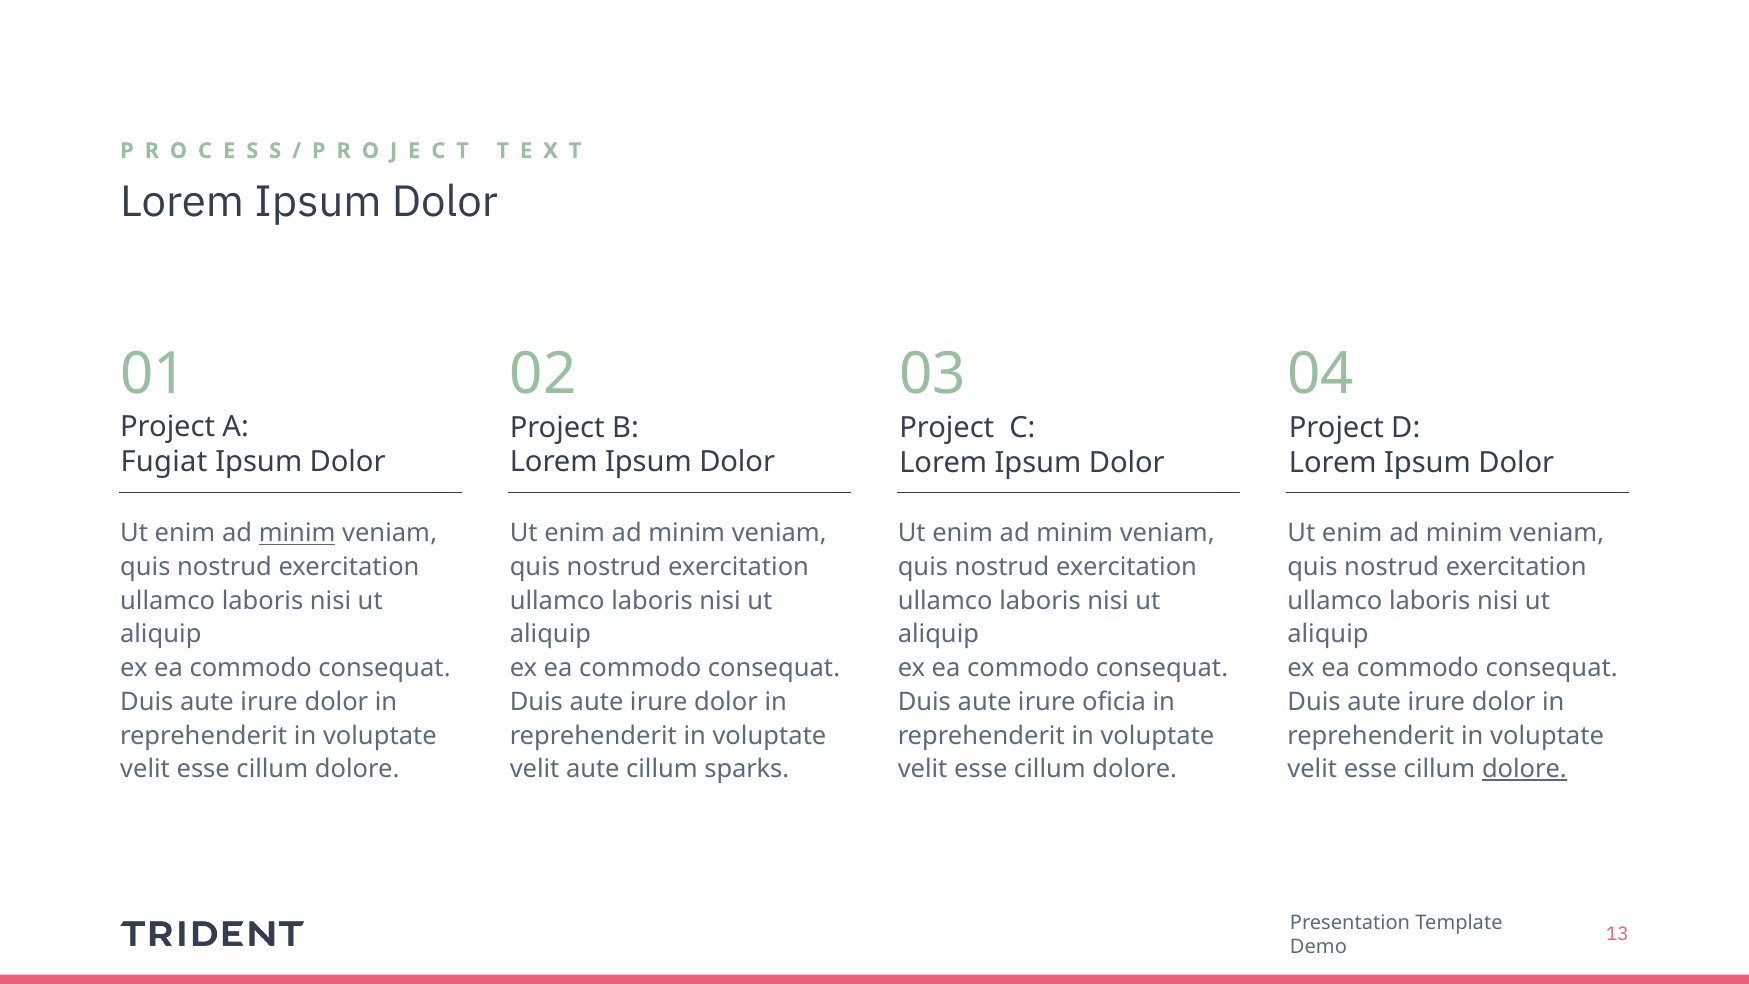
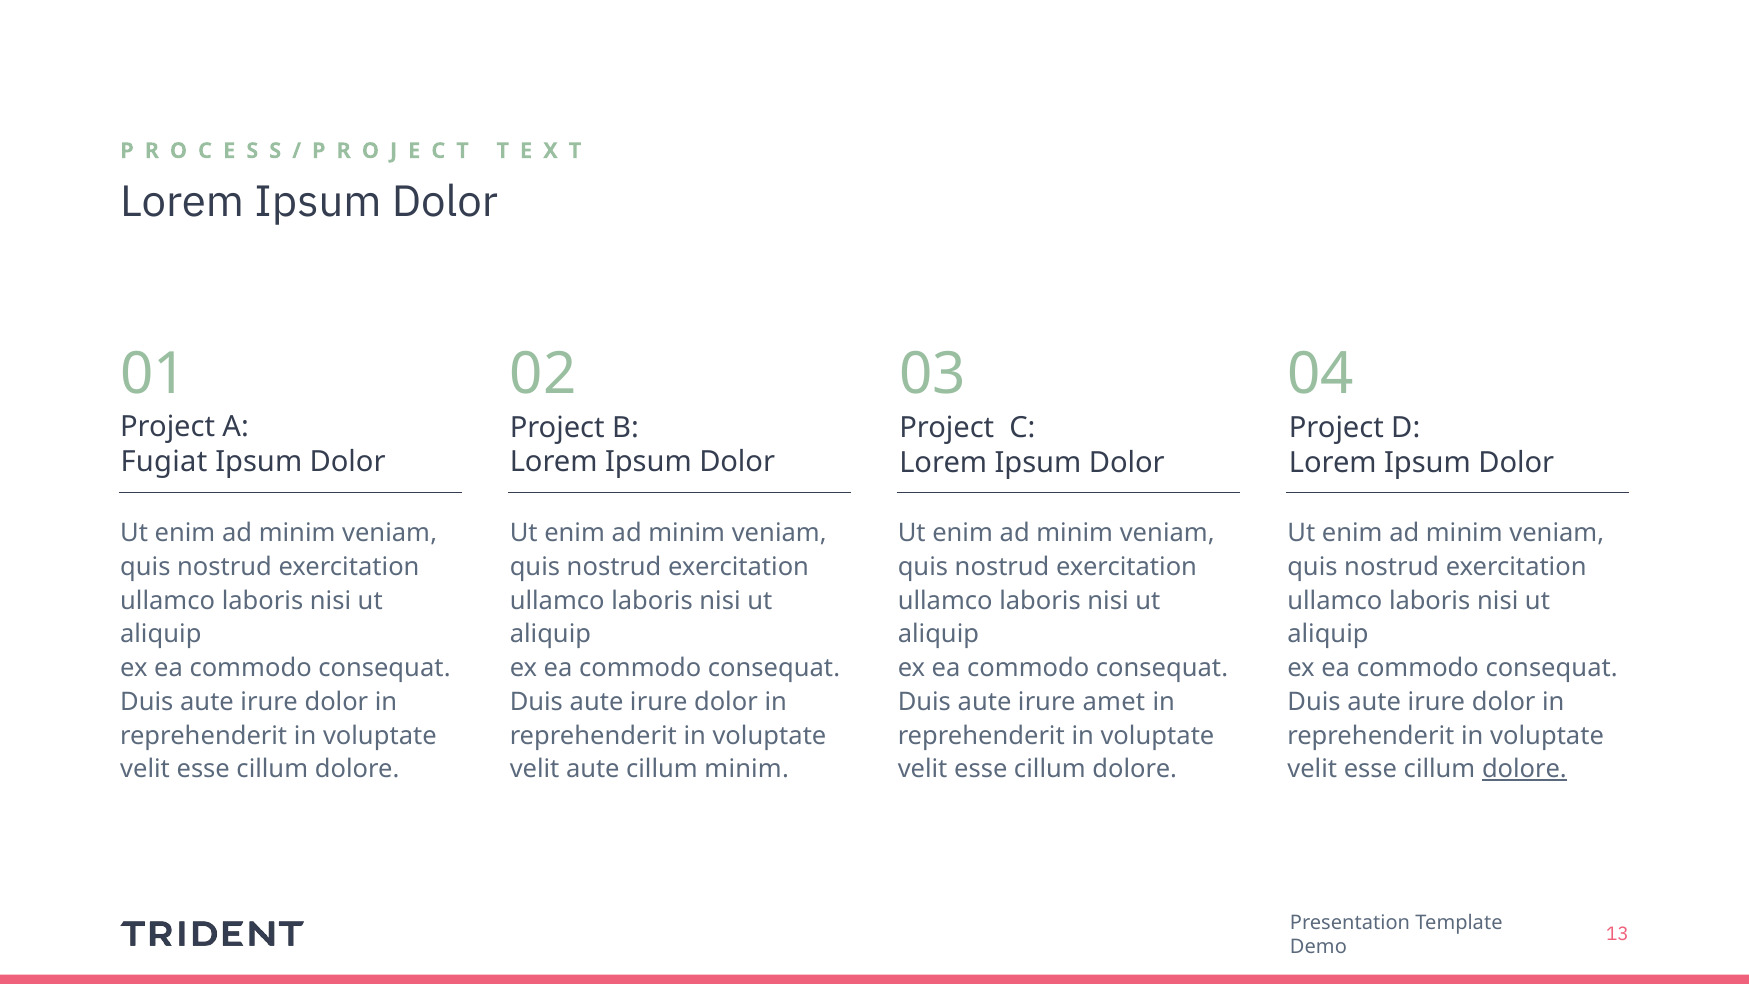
minim at (297, 533) underline: present -> none
oficia: oficia -> amet
cillum sparks: sparks -> minim
